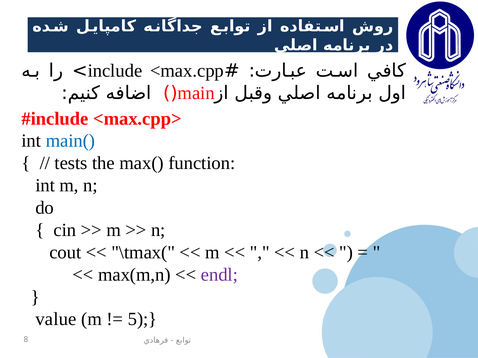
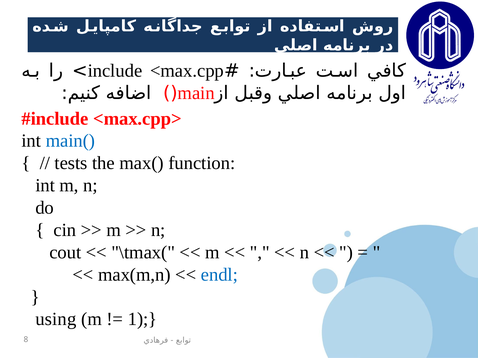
endl colour: purple -> blue
value: value -> using
5: 5 -> 1
